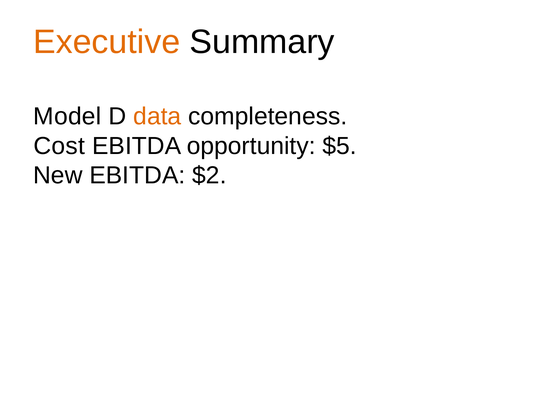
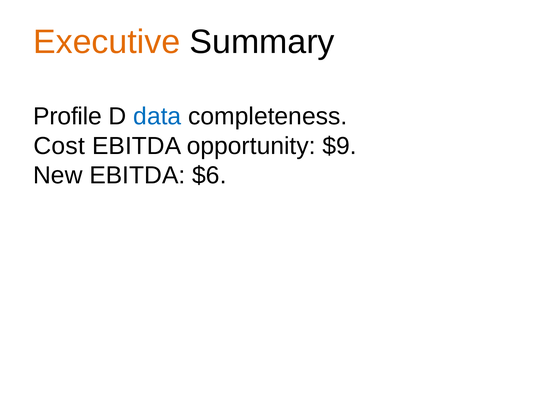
Model: Model -> Profile
data colour: orange -> blue
$5: $5 -> $9
$2: $2 -> $6
